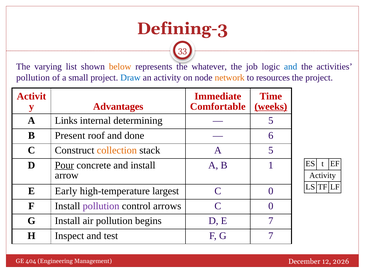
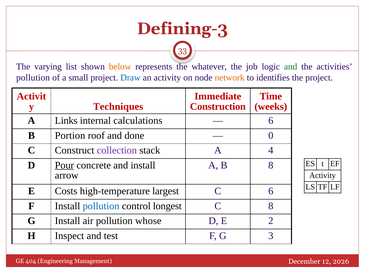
and at (291, 67) colour: blue -> green
resources: resources -> identifies
Advantages: Advantages -> Techniques
Comfortable: Comfortable -> Construction
weeks underline: present -> none
determining: determining -> calculations
5 at (271, 121): 5 -> 6
Present: Present -> Portion
6: 6 -> 0
collection colour: orange -> purple
A 5: 5 -> 4
B 1: 1 -> 8
Early: Early -> Costs
0 at (271, 192): 0 -> 6
pollution at (101, 206) colour: purple -> blue
arrows: arrows -> longest
0 at (271, 206): 0 -> 8
begins: begins -> whose
E 7: 7 -> 2
G 7: 7 -> 3
